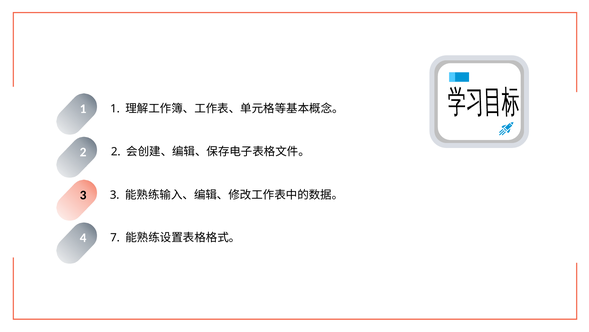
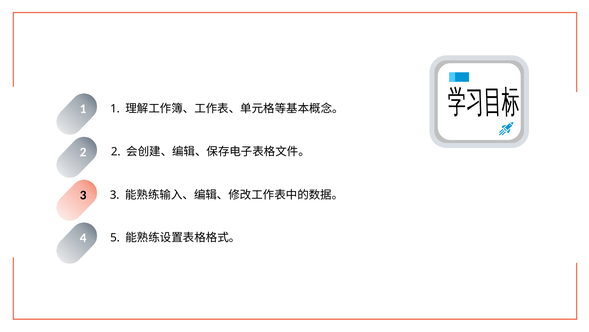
7: 7 -> 5
